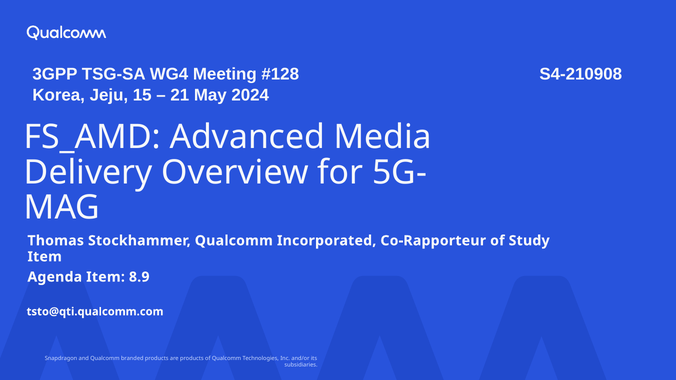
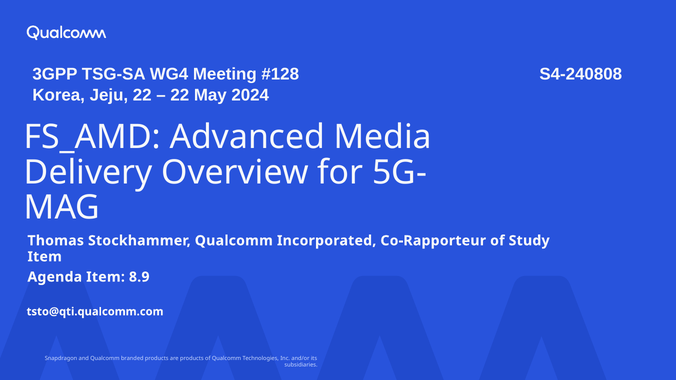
S4-210908: S4-210908 -> S4-240808
Jeju 15: 15 -> 22
21 at (180, 95): 21 -> 22
